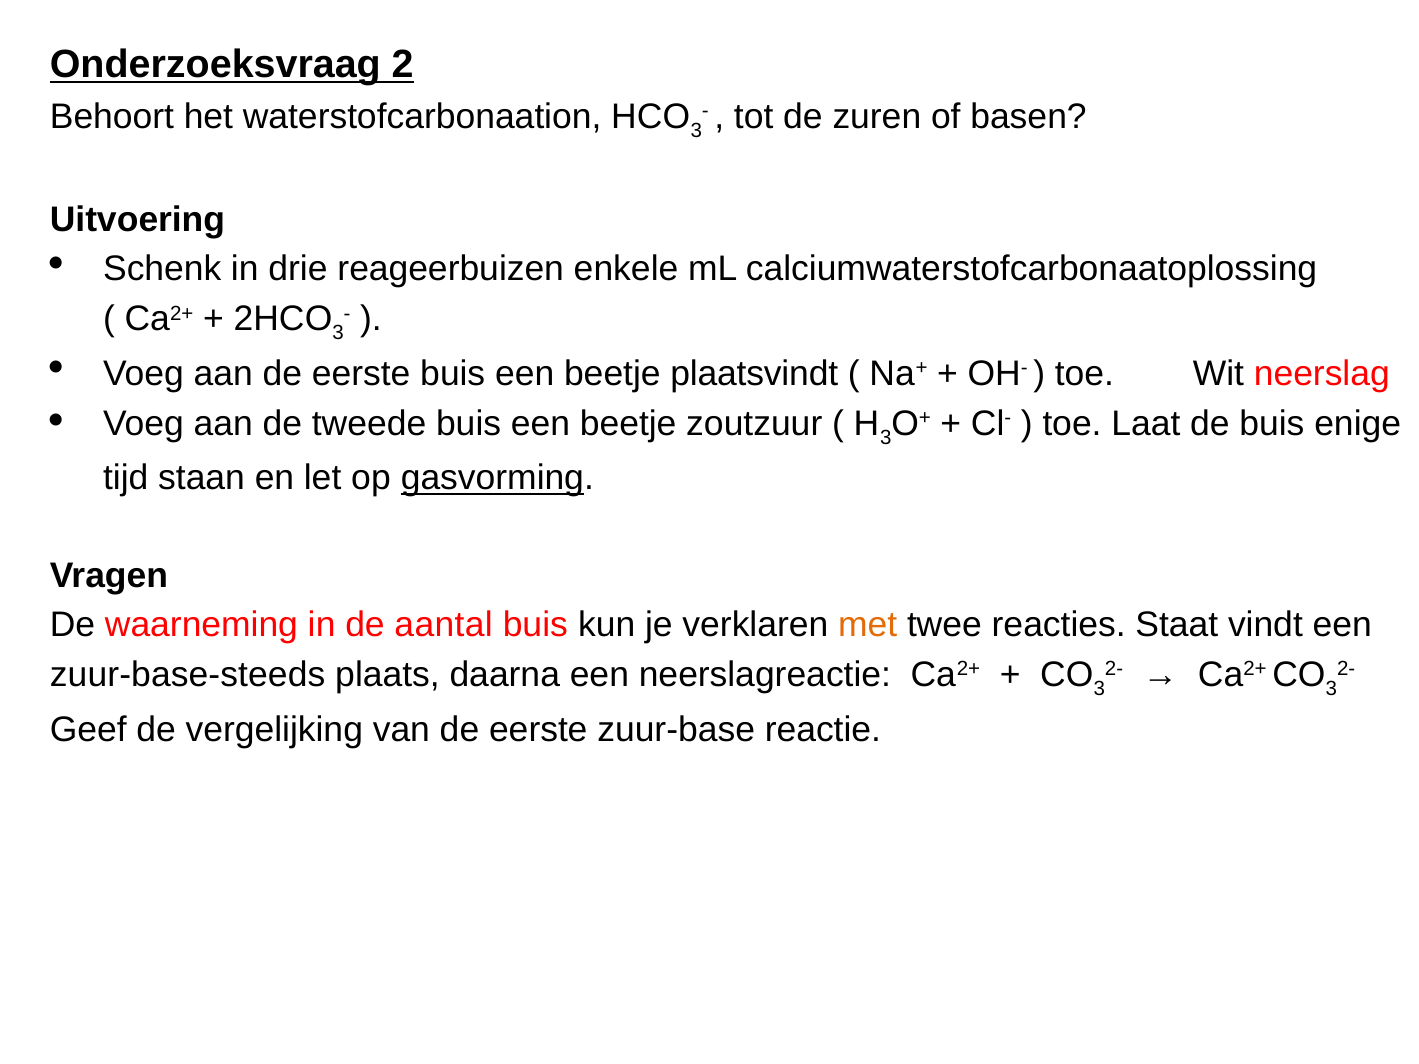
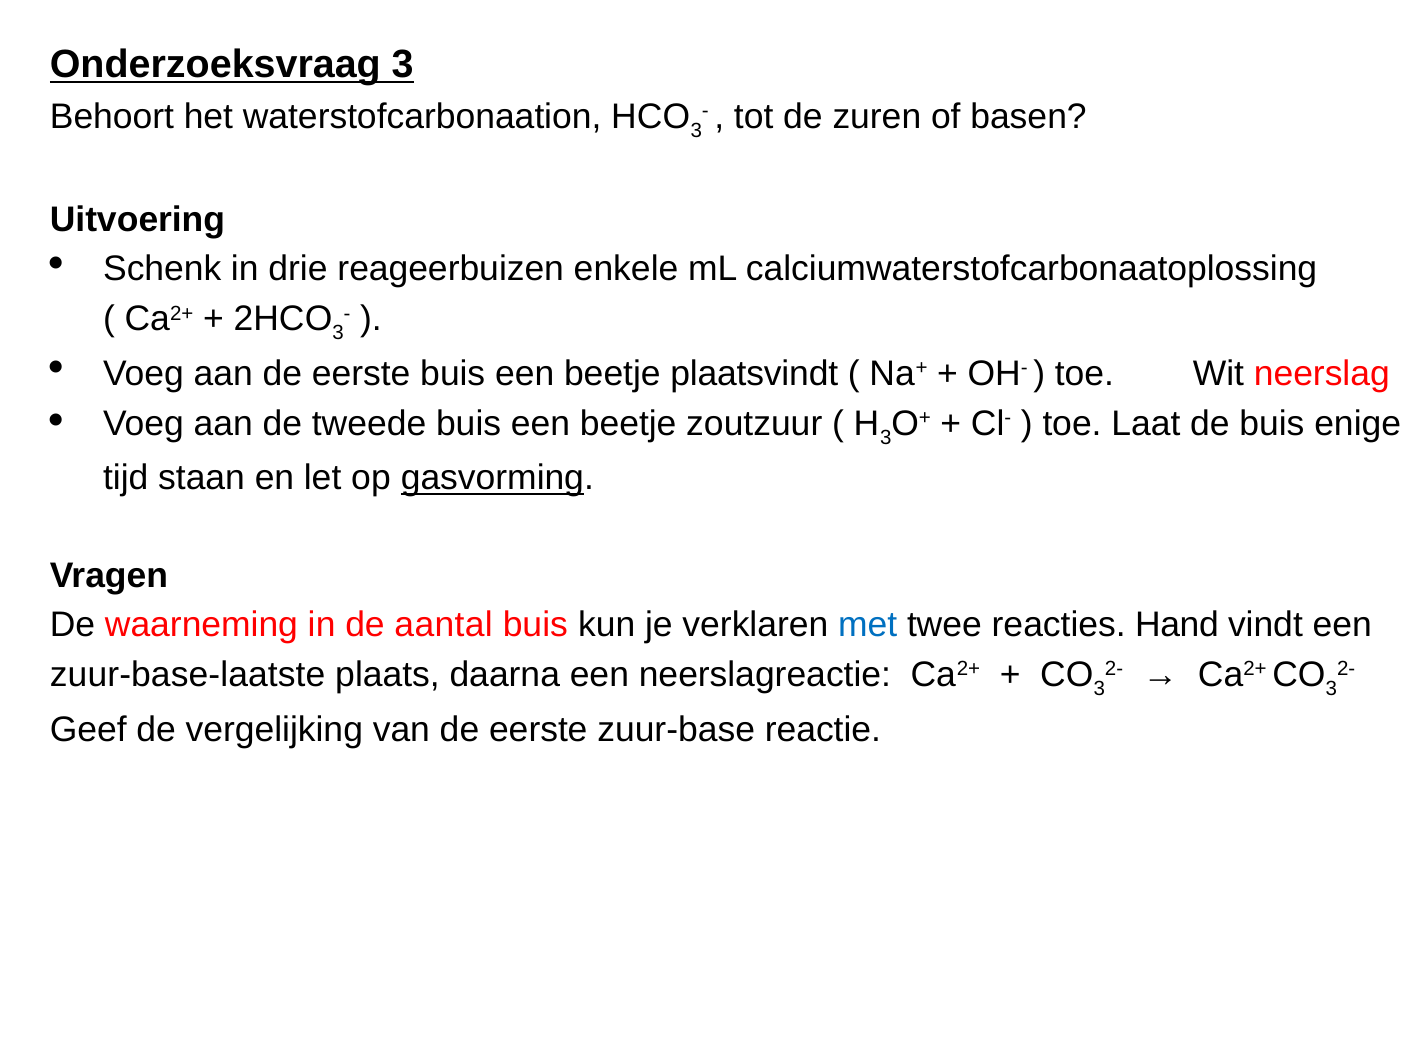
Onderzoeksvraag 2: 2 -> 3
met colour: orange -> blue
Staat: Staat -> Hand
zuur-base-steeds: zuur-base-steeds -> zuur-base-laatste
